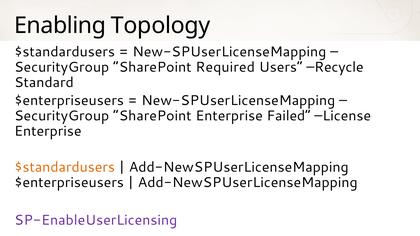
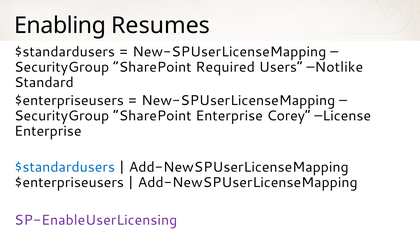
Topology: Topology -> Resumes
Recycle: Recycle -> Notlike
Failed: Failed -> Corey
$standardusers at (65, 167) colour: orange -> blue
